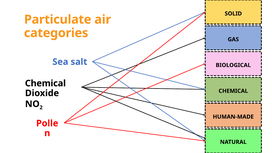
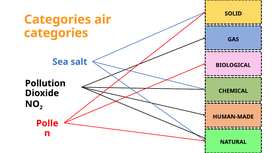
Particulate at (58, 20): Particulate -> Categories
Chemical at (45, 83): Chemical -> Pollution
